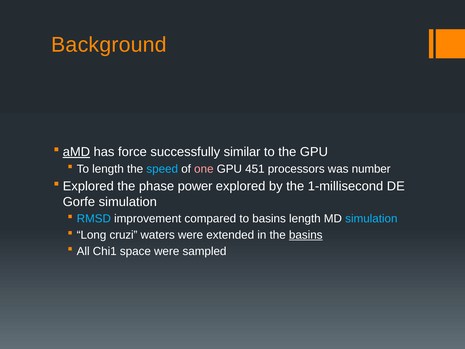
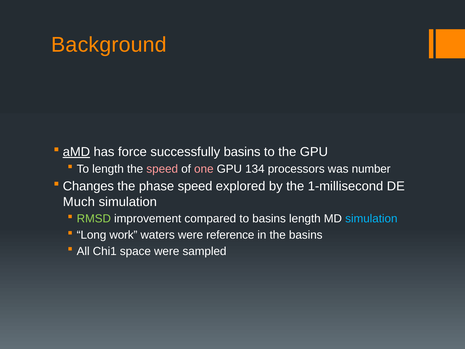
successfully similar: similar -> basins
speed at (162, 169) colour: light blue -> pink
451: 451 -> 134
Explored at (88, 186): Explored -> Changes
phase power: power -> speed
Gorfe: Gorfe -> Much
RMSD colour: light blue -> light green
cruzi: cruzi -> work
extended: extended -> reference
basins at (306, 235) underline: present -> none
